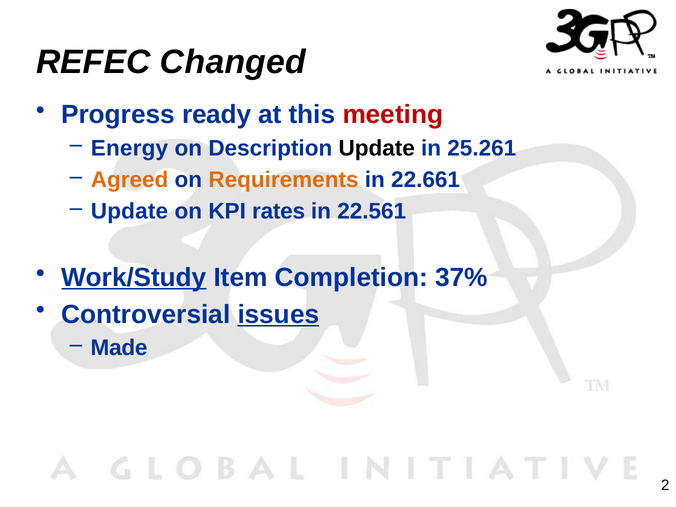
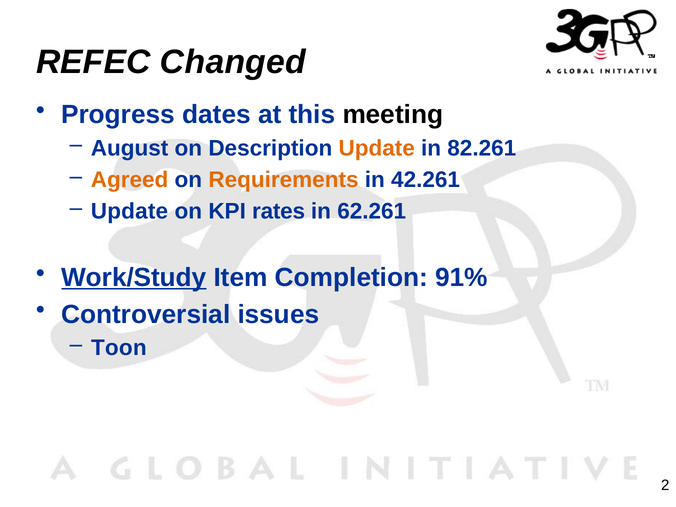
ready: ready -> dates
meeting colour: red -> black
Energy: Energy -> August
Update at (377, 148) colour: black -> orange
25.261: 25.261 -> 82.261
22.661: 22.661 -> 42.261
22.561: 22.561 -> 62.261
37%: 37% -> 91%
issues underline: present -> none
Made: Made -> Toon
